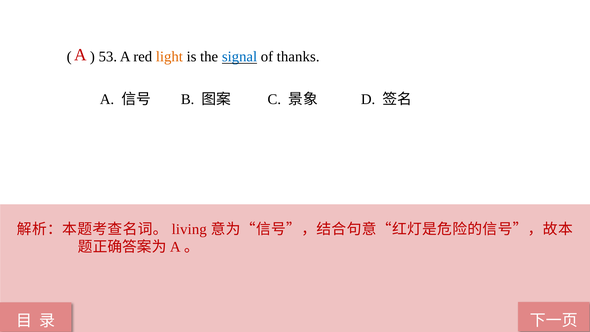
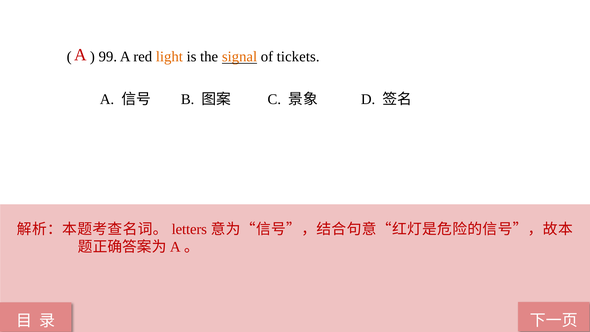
53: 53 -> 99
signal colour: blue -> orange
thanks: thanks -> tickets
living: living -> letters
